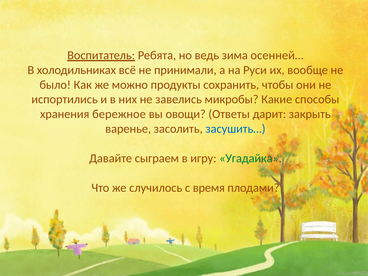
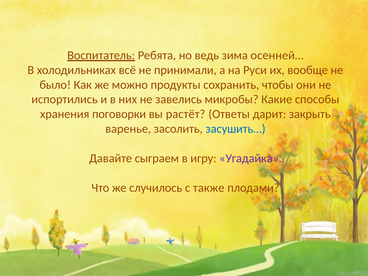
бережное: бережное -> поговорки
овощи: овощи -> растёт
Угадайка colour: green -> purple
время: время -> также
